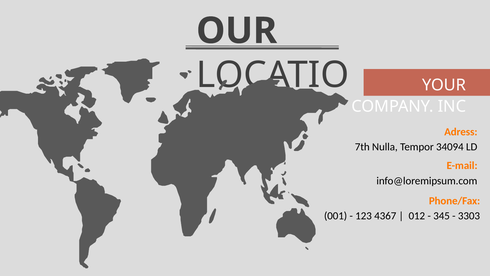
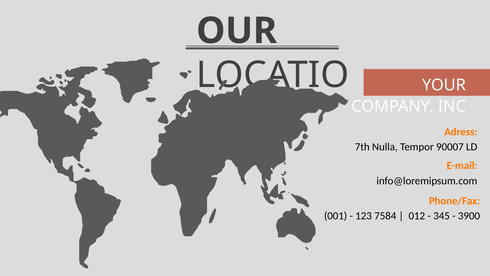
34094: 34094 -> 90007
4367: 4367 -> 7584
3303: 3303 -> 3900
